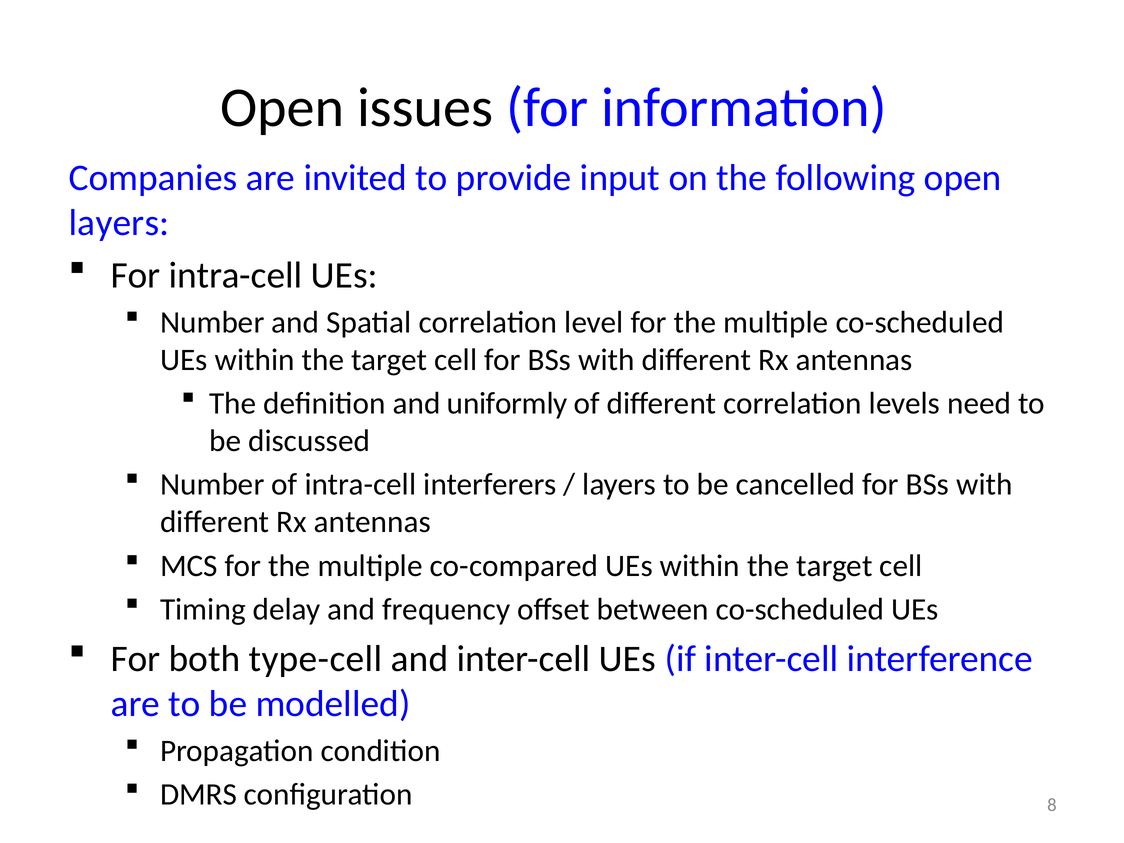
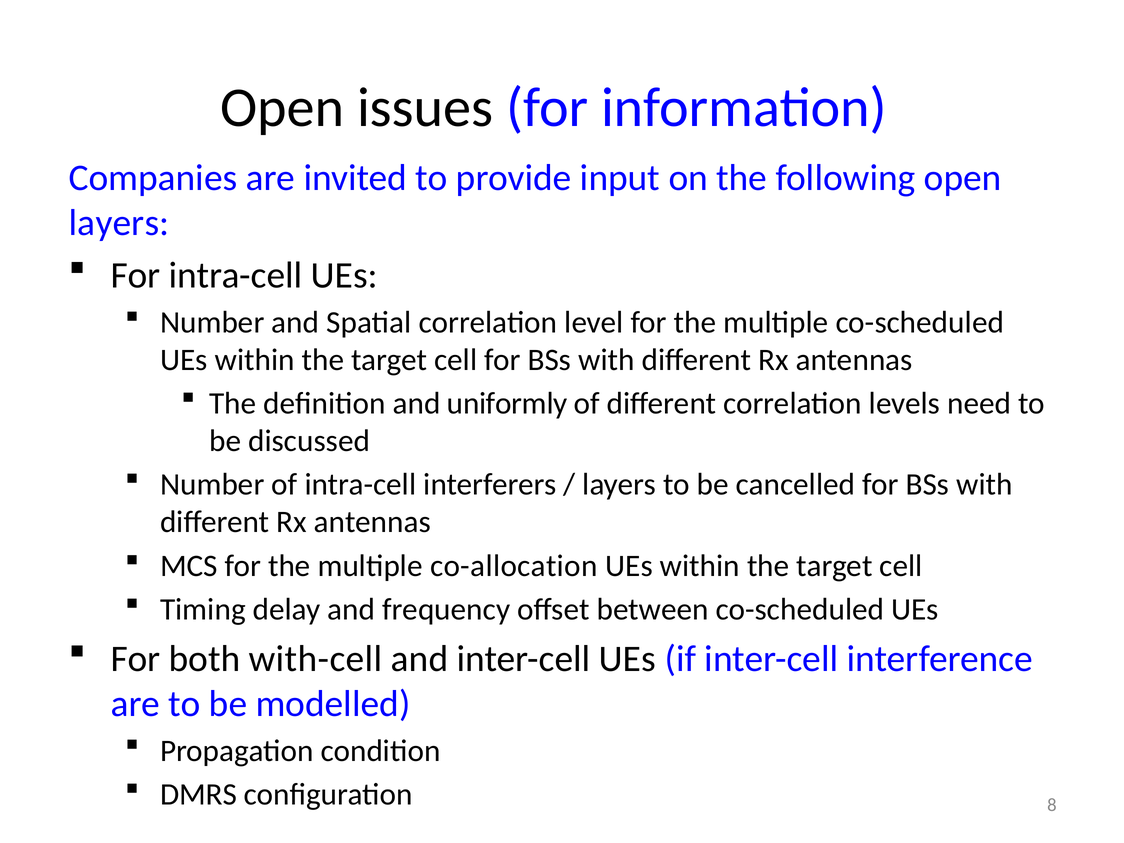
co-compared: co-compared -> co-allocation
type-cell: type-cell -> with-cell
